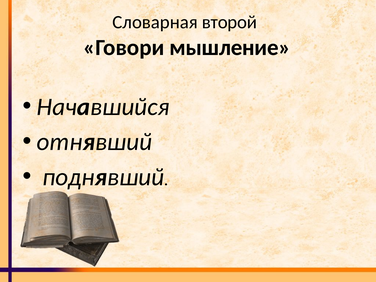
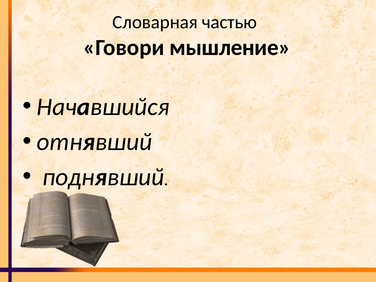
второй: второй -> частью
